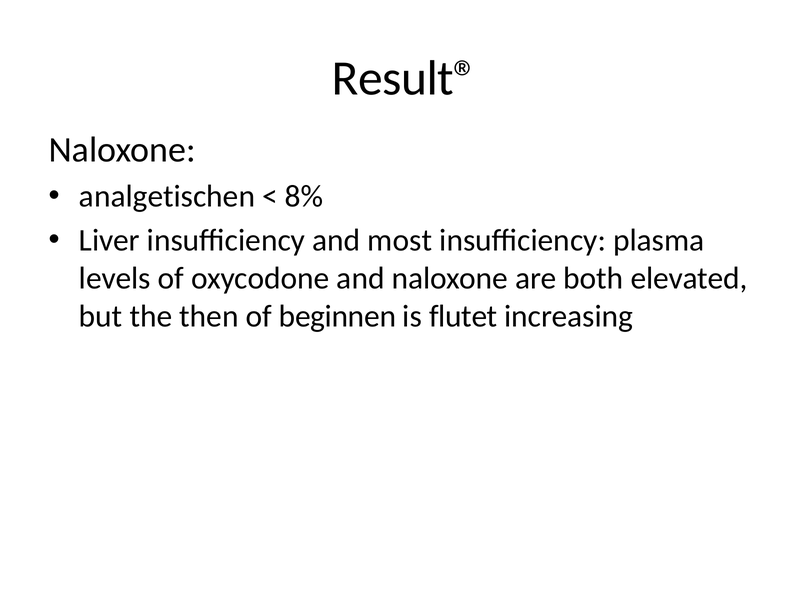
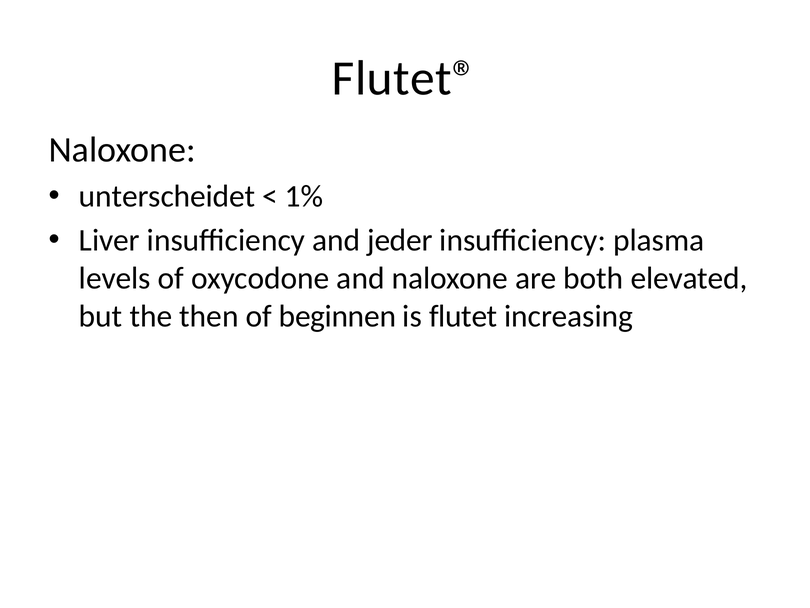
Result®: Result® -> Flutet®
analgetischen: analgetischen -> unterscheidet
8%: 8% -> 1%
most: most -> jeder
